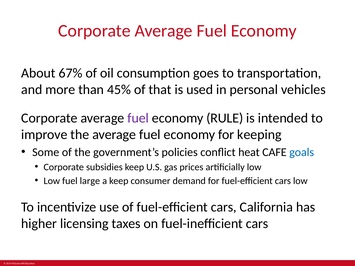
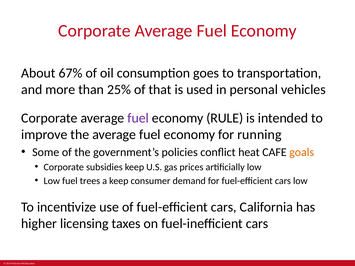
45%: 45% -> 25%
keeping: keeping -> running
goals colour: blue -> orange
large: large -> trees
